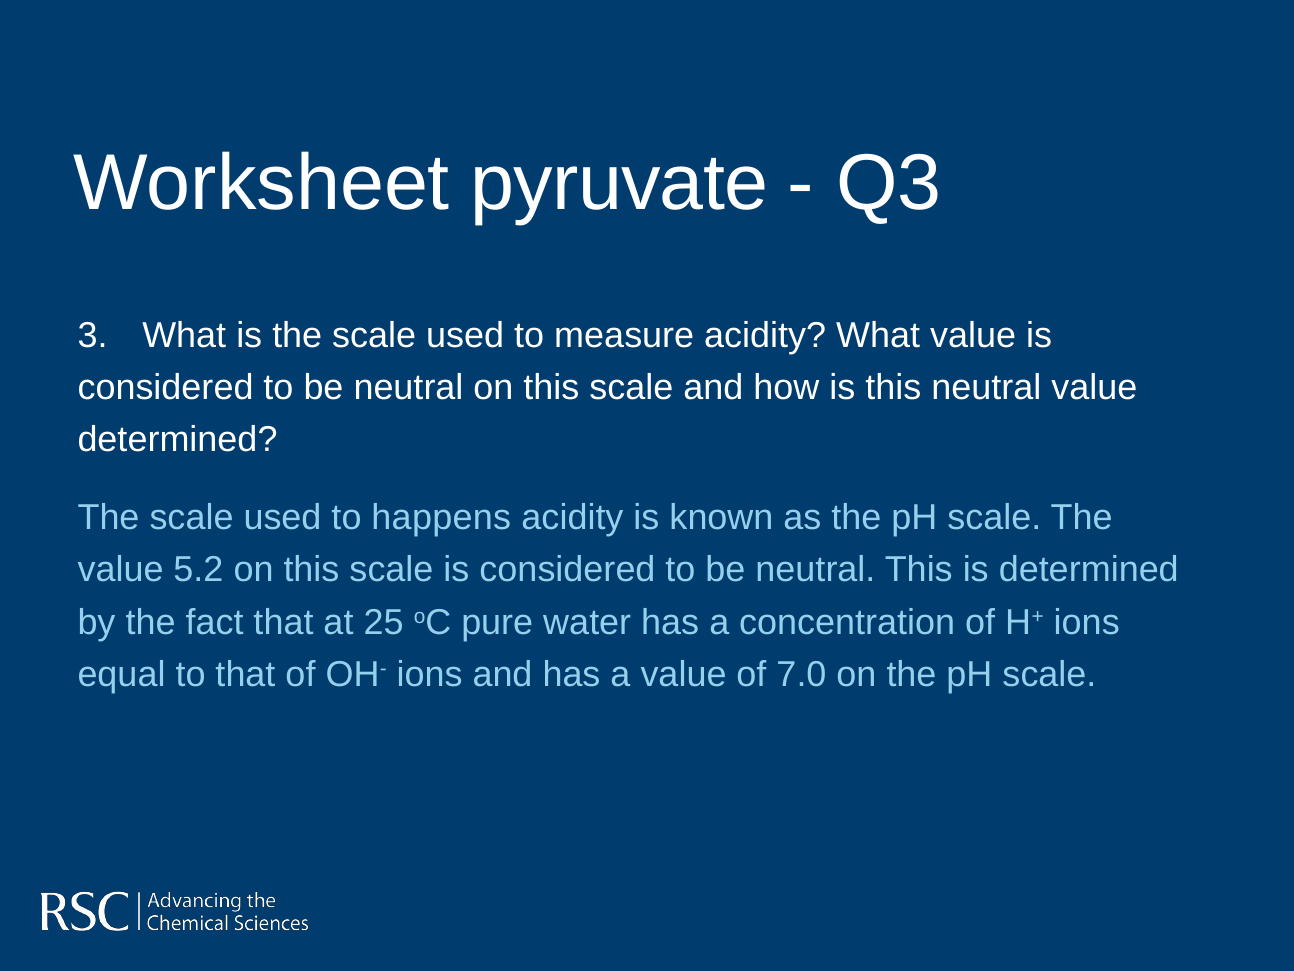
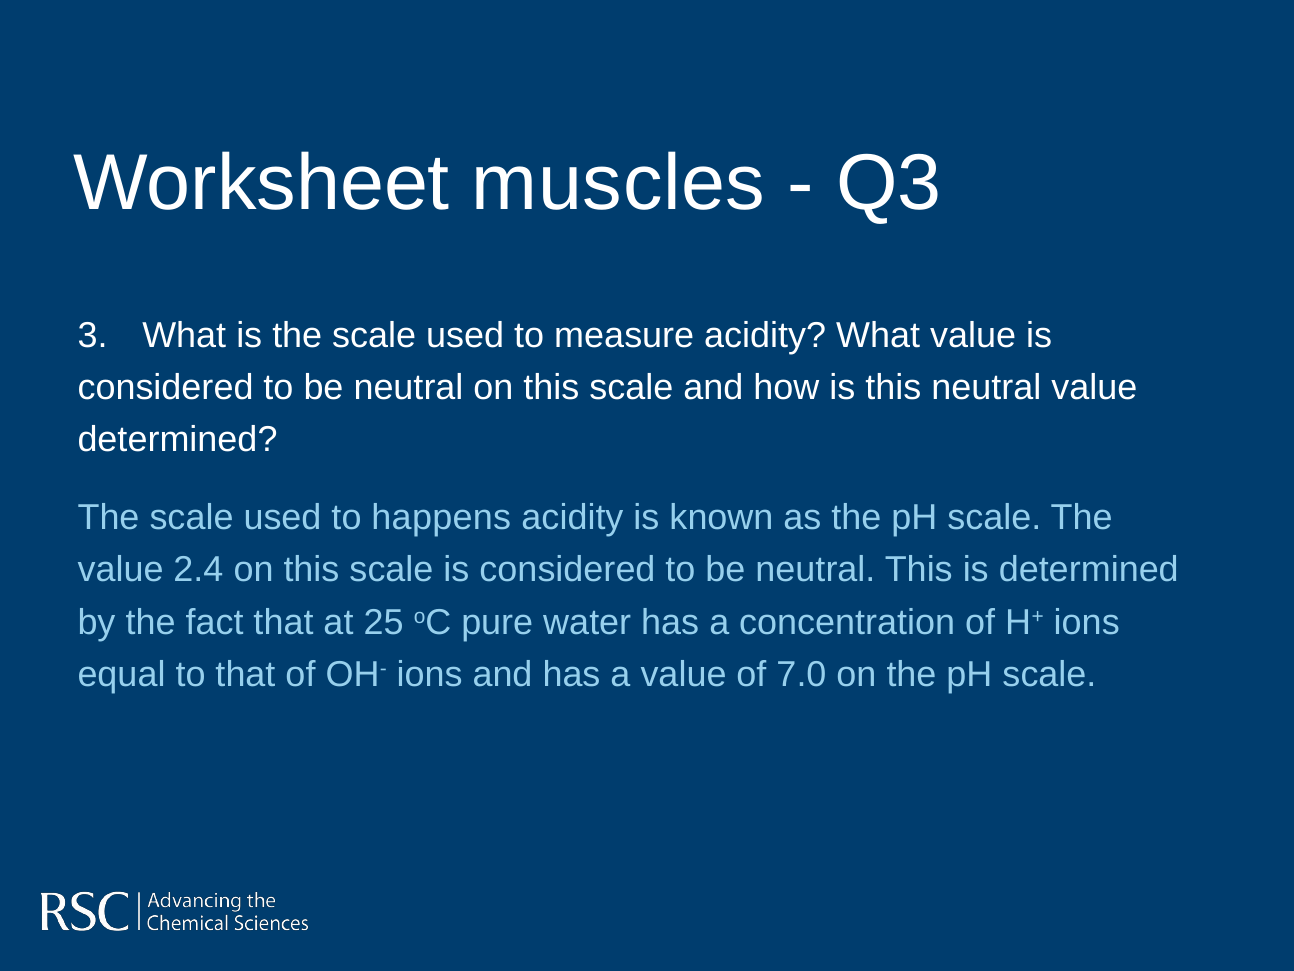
pyruvate: pyruvate -> muscles
5.2: 5.2 -> 2.4
